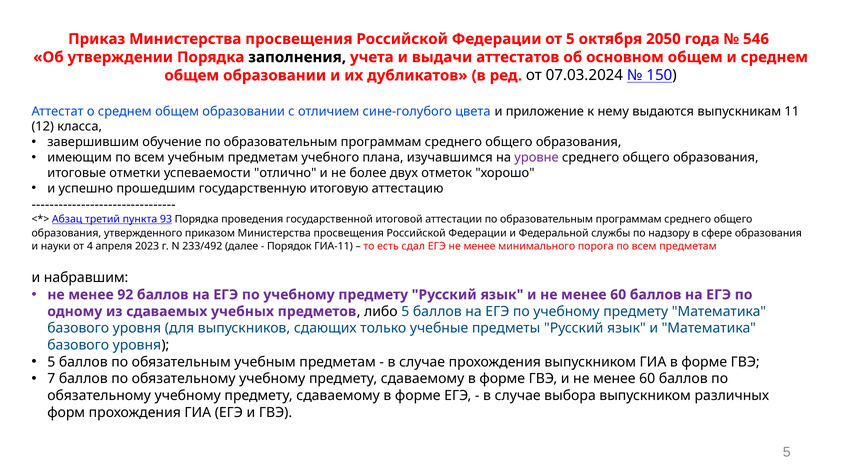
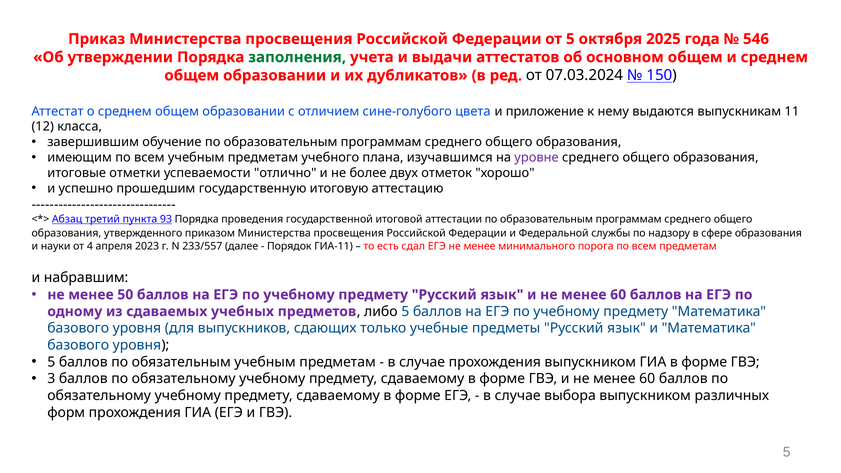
2050: 2050 -> 2025
заполнения colour: black -> green
233/492: 233/492 -> 233/557
92: 92 -> 50
7: 7 -> 3
